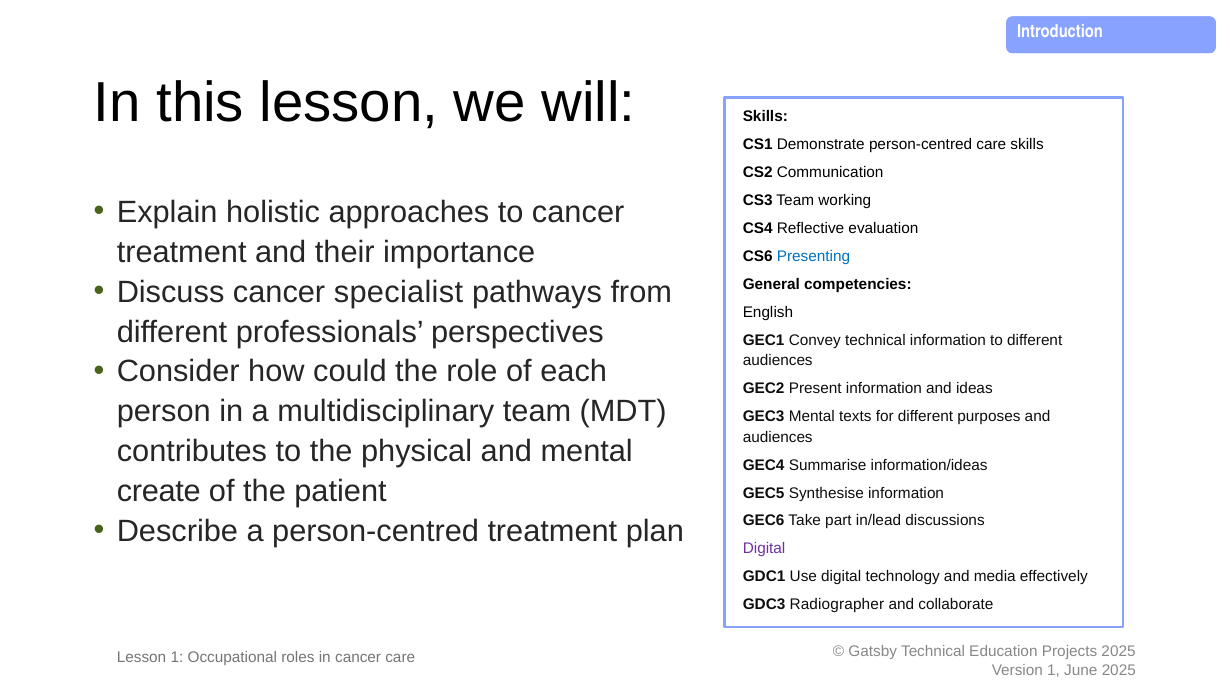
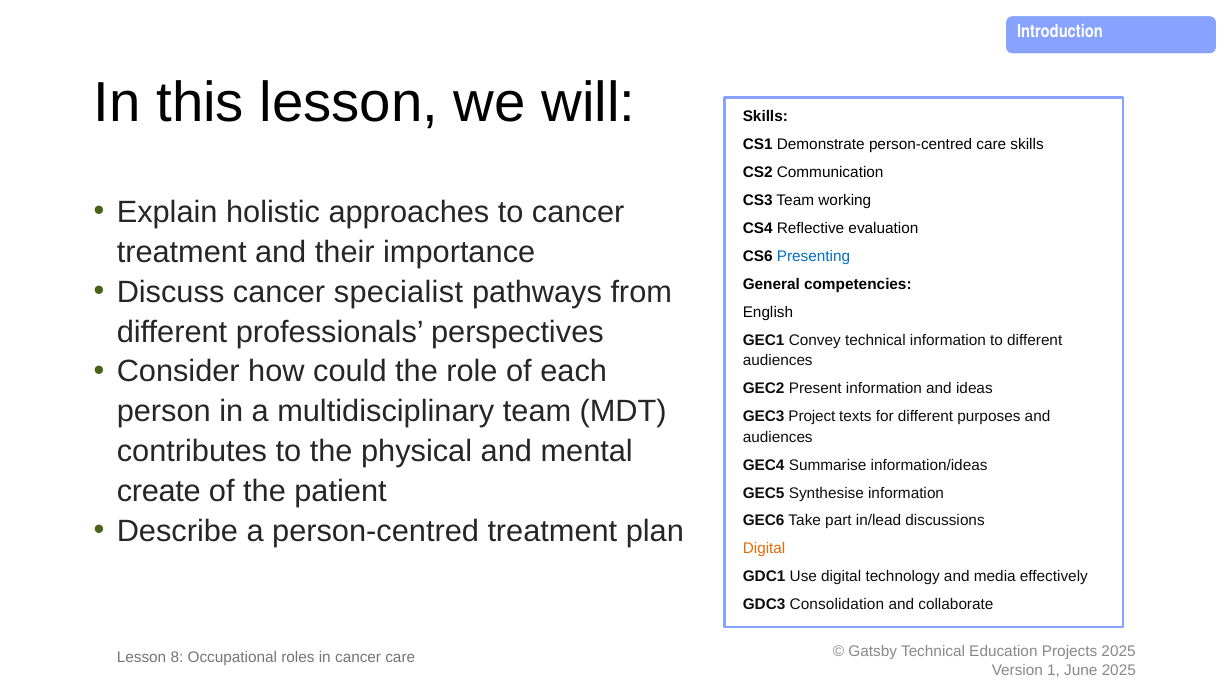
GEC3 Mental: Mental -> Project
Digital at (764, 549) colour: purple -> orange
Radiographer: Radiographer -> Consolidation
Lesson 1: 1 -> 8
